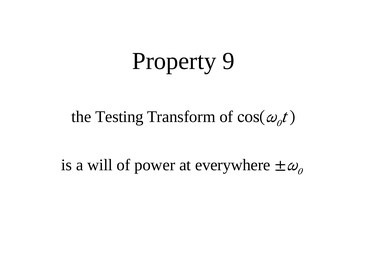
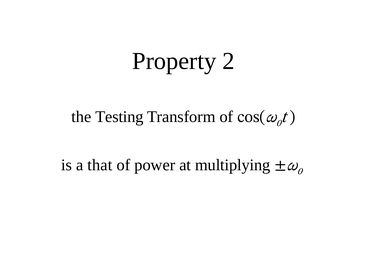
9: 9 -> 2
will: will -> that
everywhere: everywhere -> multiplying
